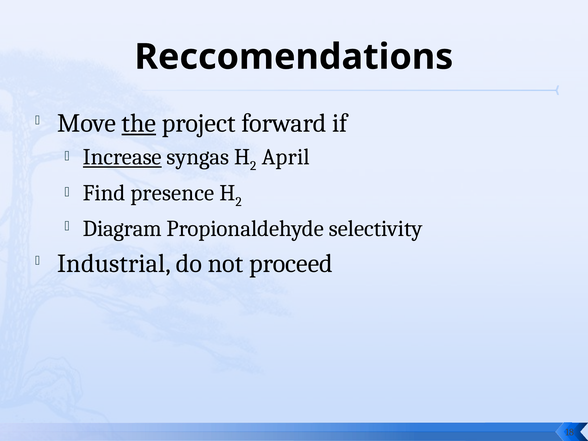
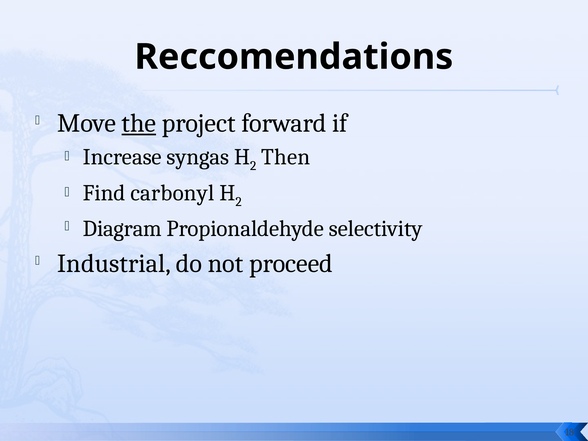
Increase underline: present -> none
April: April -> Then
presence: presence -> carbonyl
